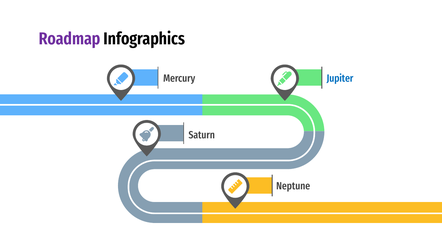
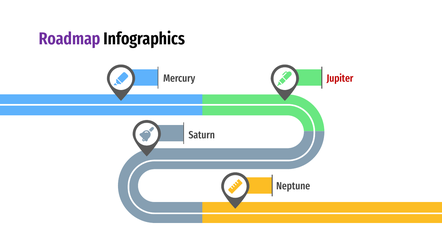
Jupiter colour: blue -> red
